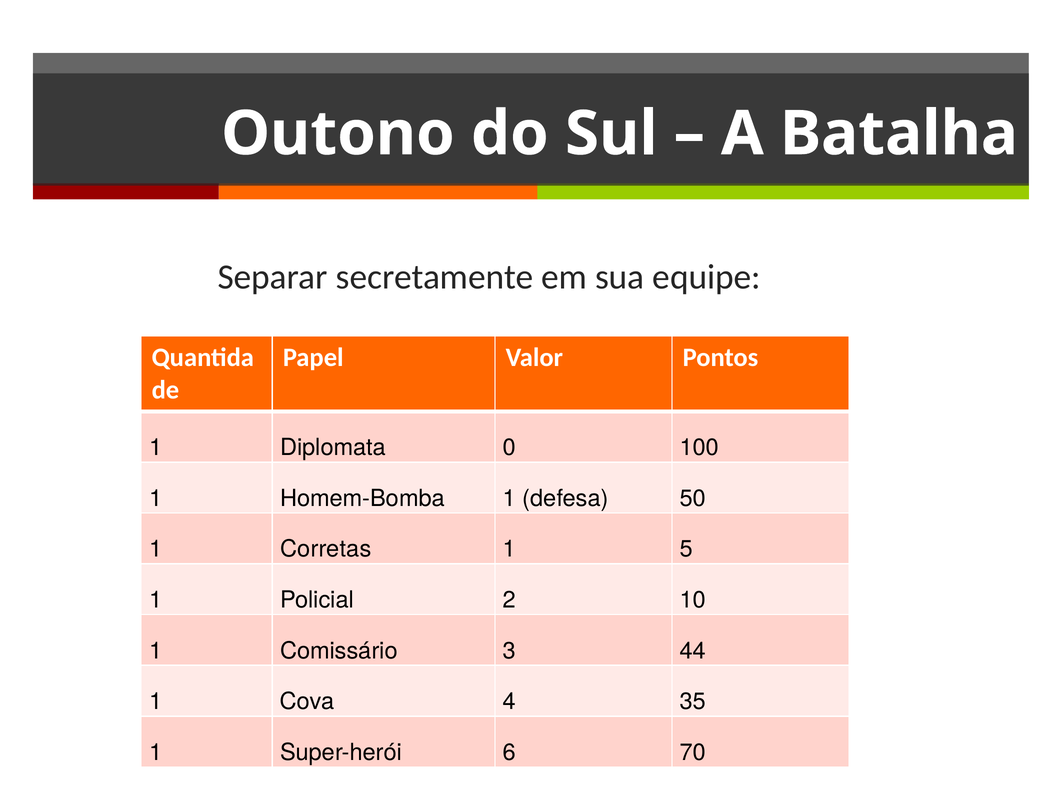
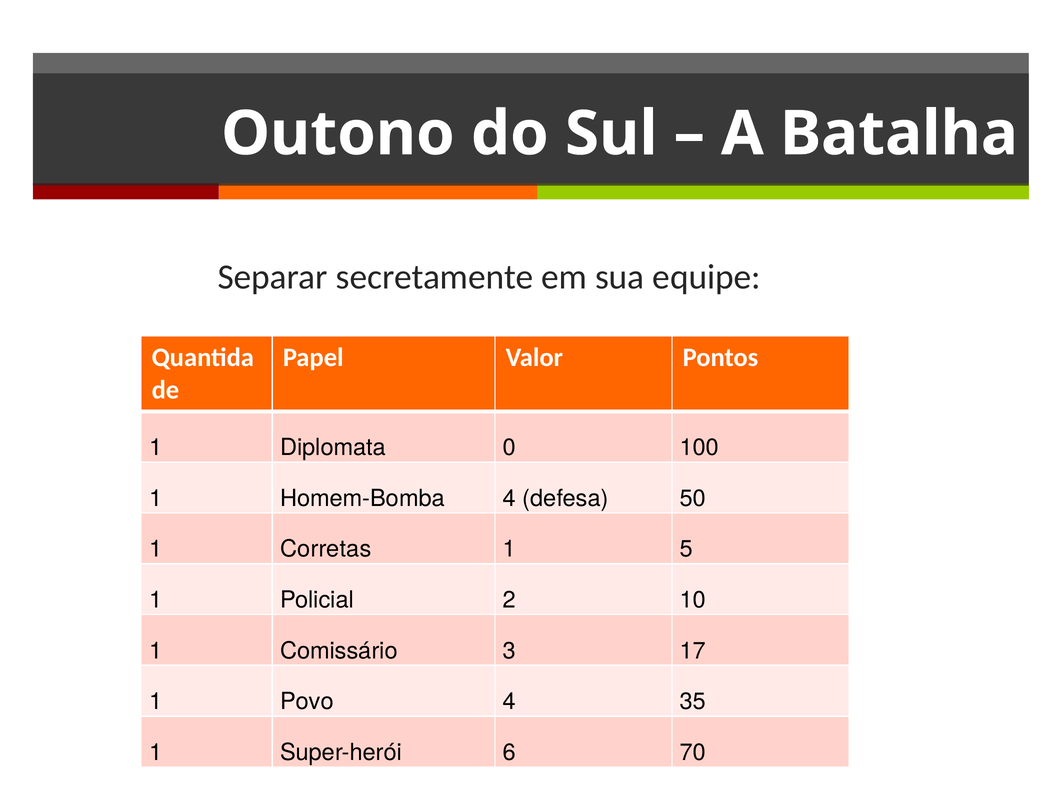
Homem-Bomba 1: 1 -> 4
44: 44 -> 17
Cova: Cova -> Povo
